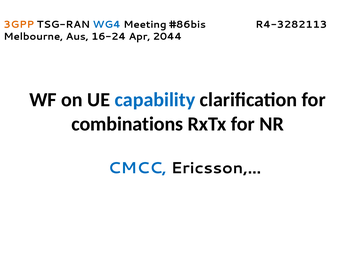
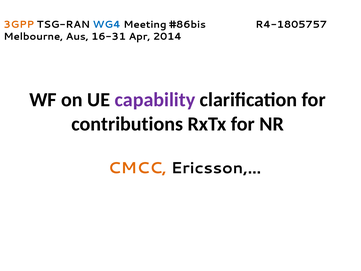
R4-3282113: R4-3282113 -> R4-1805757
16-24: 16-24 -> 16-31
2044: 2044 -> 2014
capability colour: blue -> purple
combinations: combinations -> contributions
CMCC colour: blue -> orange
